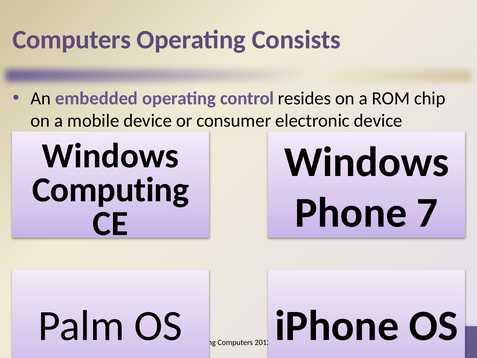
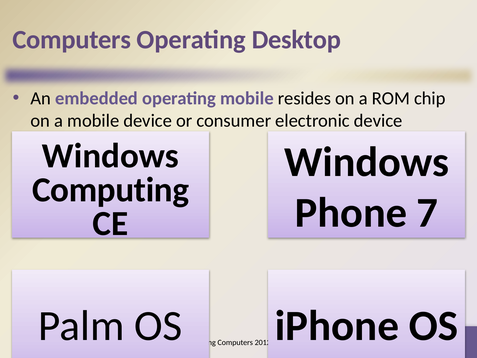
Consists: Consists -> Desktop
operating control: control -> mobile
